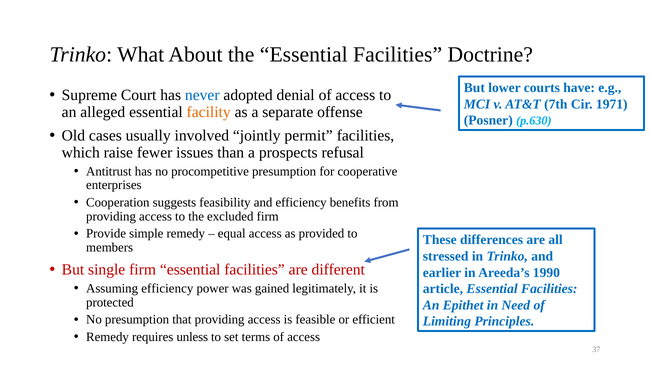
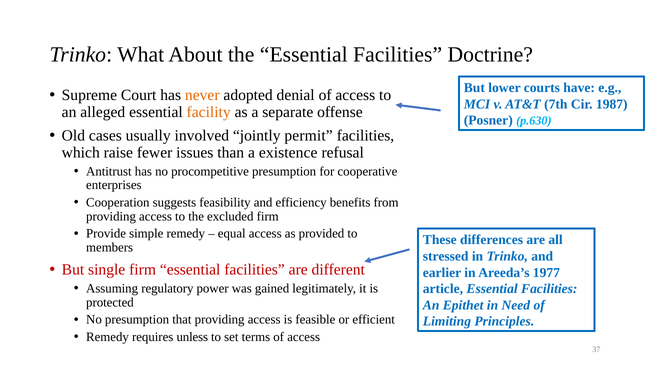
never colour: blue -> orange
1971: 1971 -> 1987
prospects: prospects -> existence
1990: 1990 -> 1977
Assuming efficiency: efficiency -> regulatory
